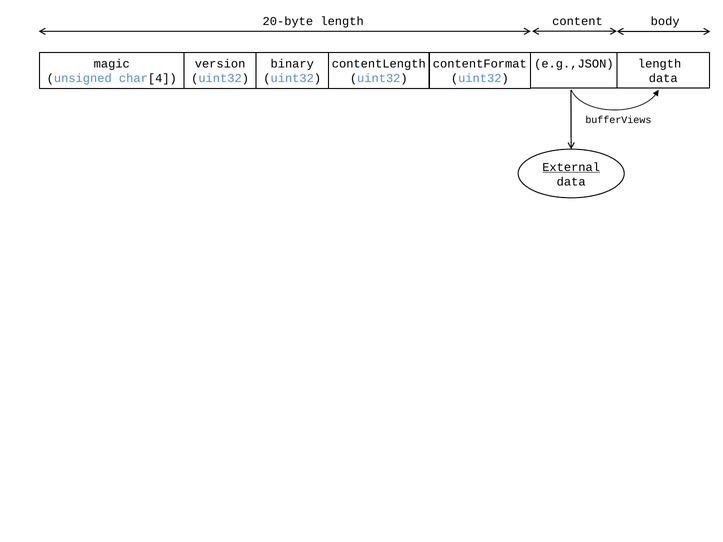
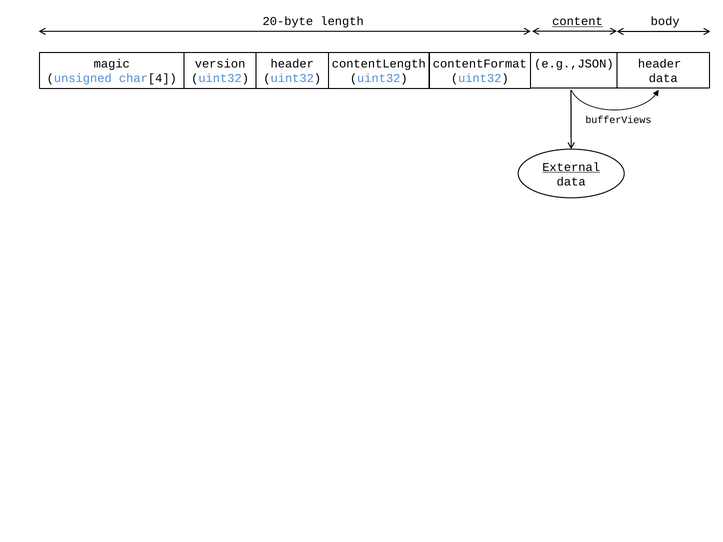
content underline: none -> present
binary at (292, 64): binary -> header
e.g.,JSON length: length -> header
